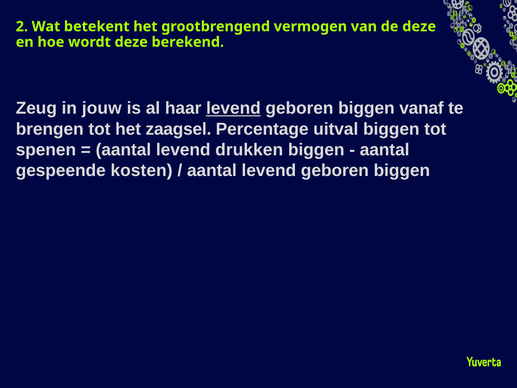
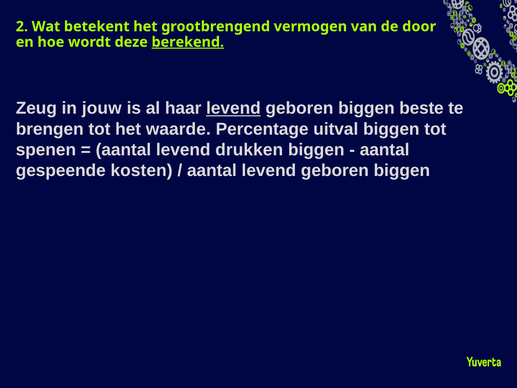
de deze: deze -> door
berekend underline: none -> present
vanaf: vanaf -> beste
zaagsel: zaagsel -> waarde
